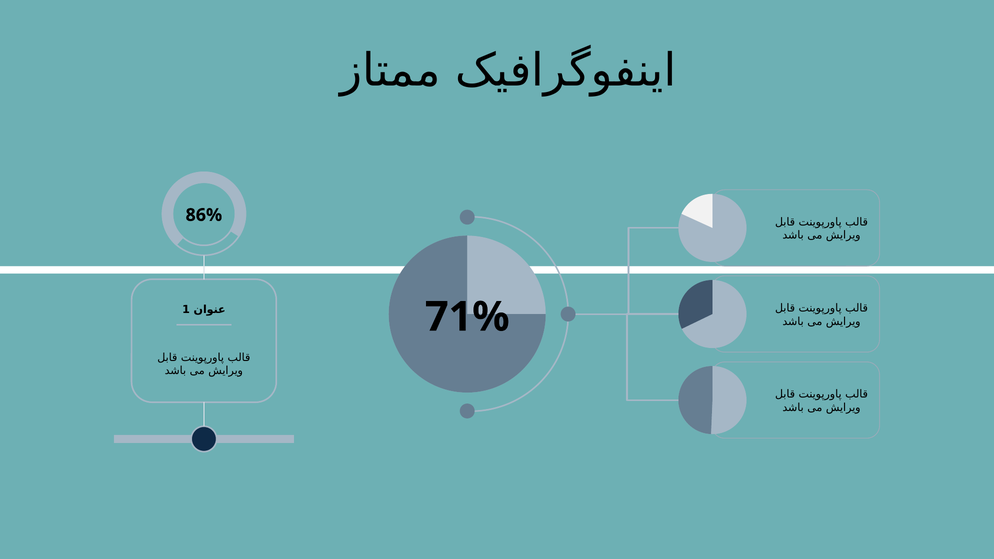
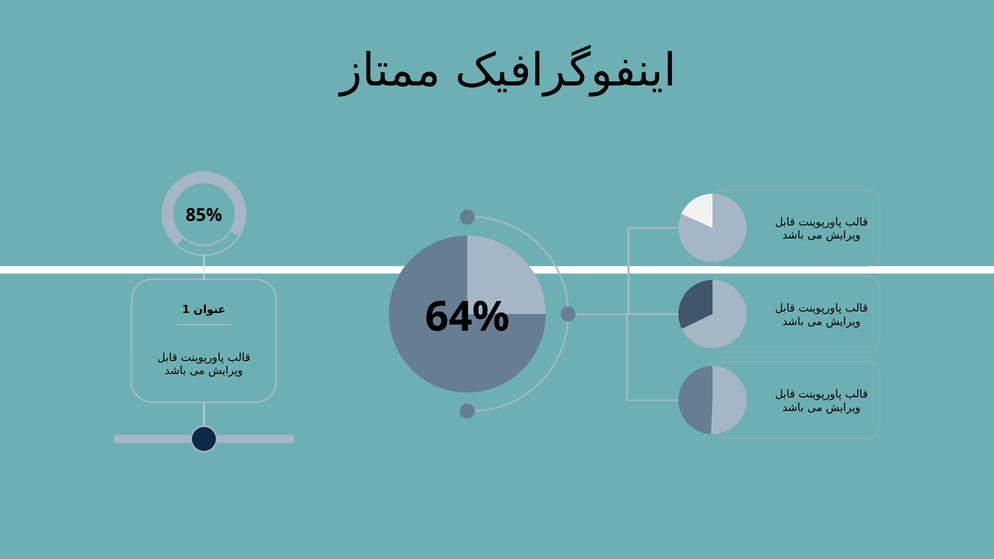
86%: 86% -> 85%
71%: 71% -> 64%
